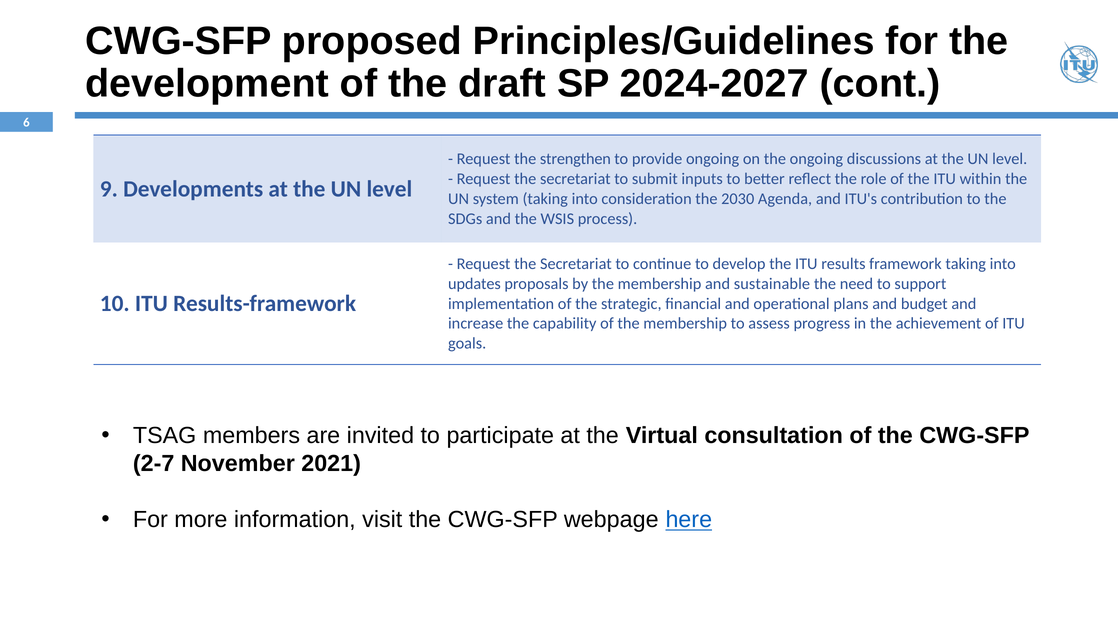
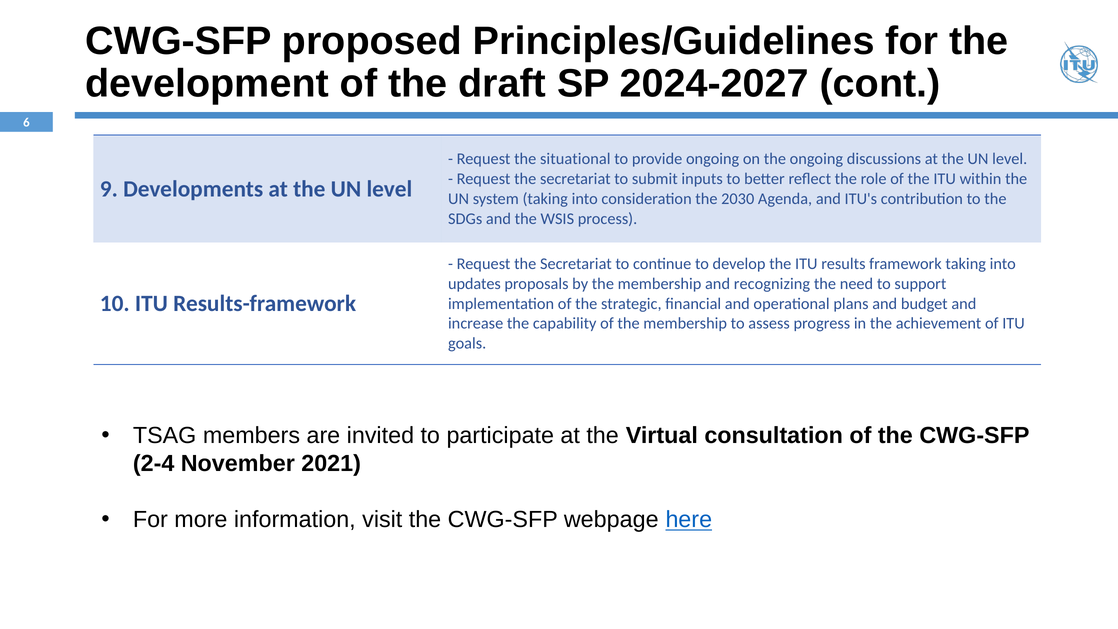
strengthen: strengthen -> situational
sustainable: sustainable -> recognizing
2-7: 2-7 -> 2-4
